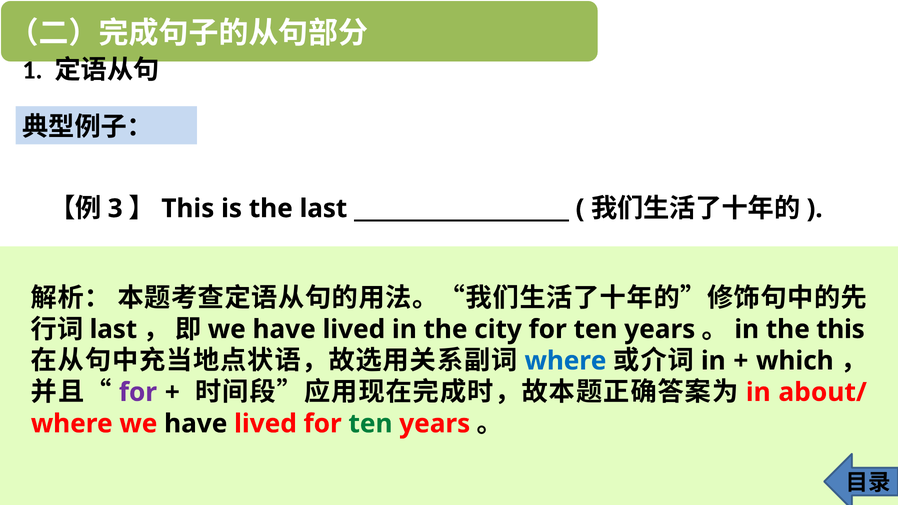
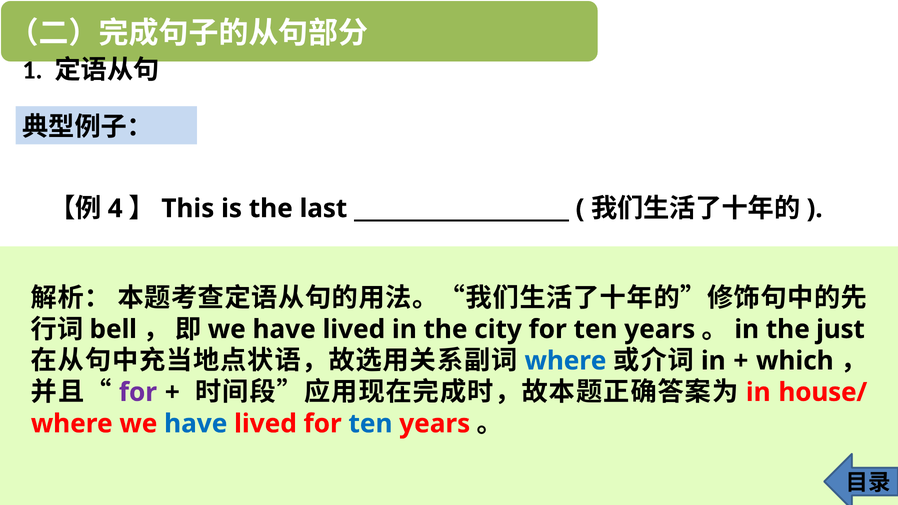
3: 3 -> 4
last at (113, 329): last -> bell
the this: this -> just
about/: about/ -> house/
have at (196, 424) colour: black -> blue
ten at (370, 424) colour: green -> blue
